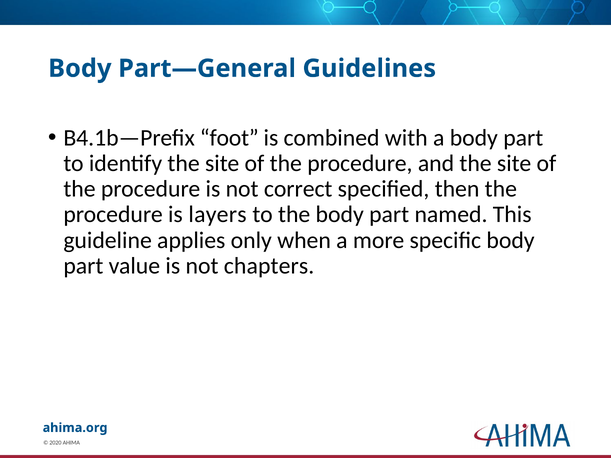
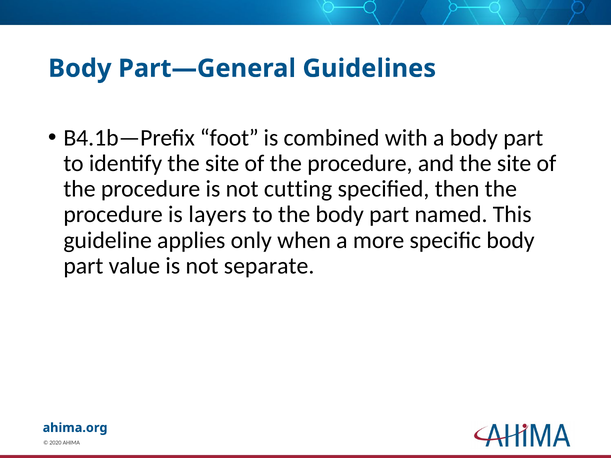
correct: correct -> cutting
chapters: chapters -> separate
